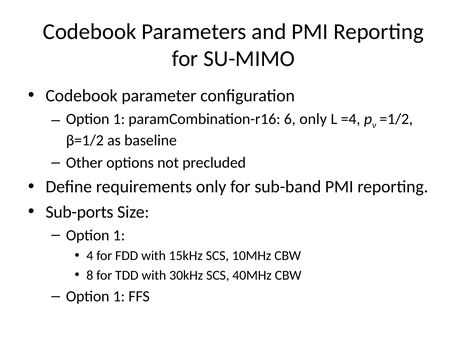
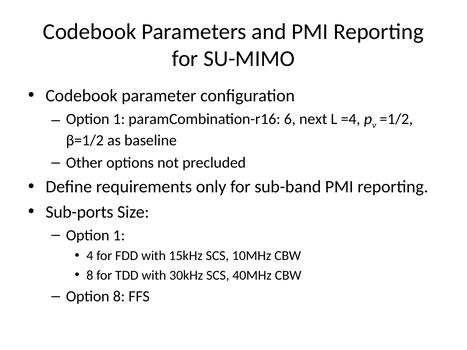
6 only: only -> next
1 at (119, 297): 1 -> 8
